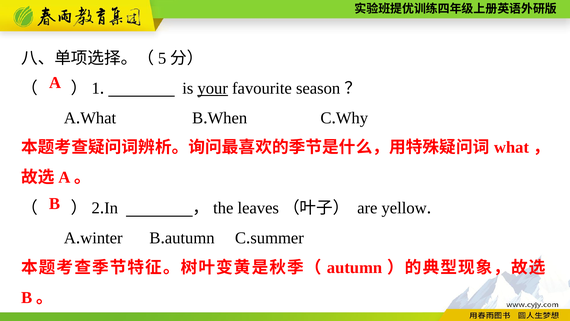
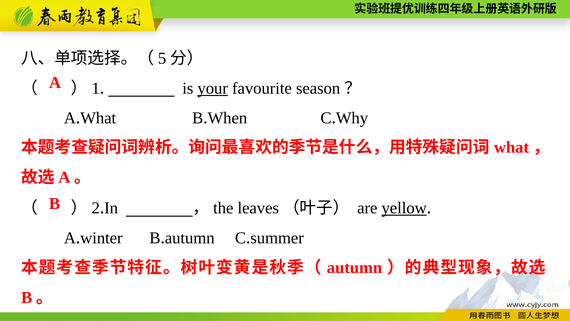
yellow underline: none -> present
